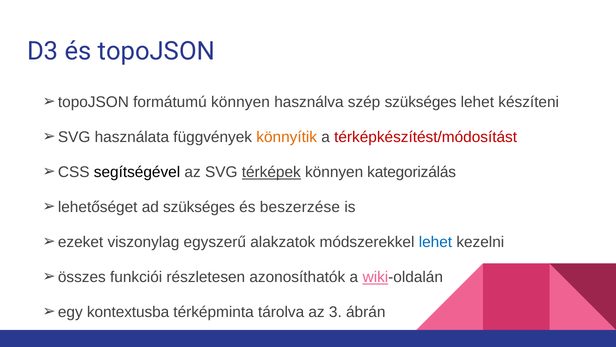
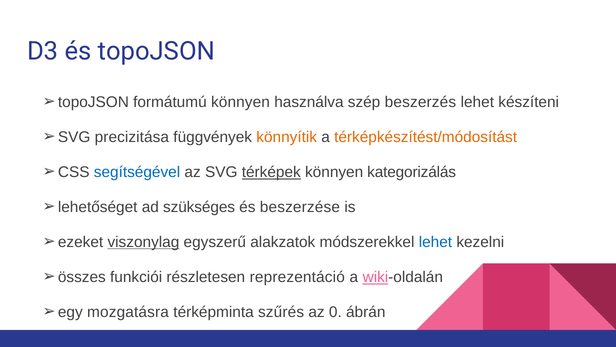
szép szükséges: szükséges -> beszerzés
használata: használata -> precizitása
térképkészítést/módosítást colour: red -> orange
segítségével colour: black -> blue
viszonylag underline: none -> present
azonosíthatók: azonosíthatók -> reprezentáció
kontextusba: kontextusba -> mozgatásra
tárolva: tárolva -> szűrés
3: 3 -> 0
